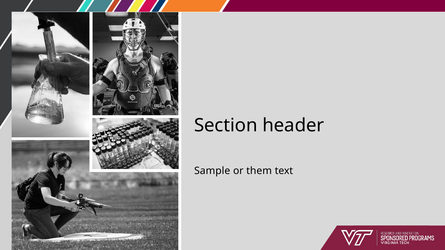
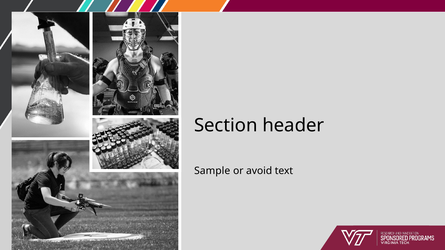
them: them -> avoid
